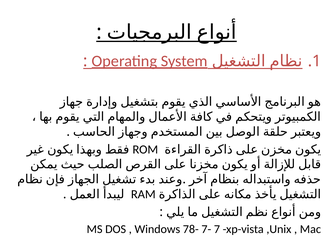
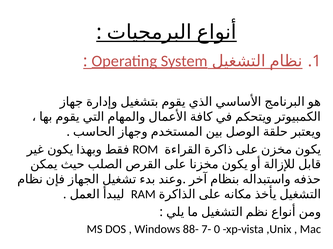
78-: 78- -> 88-
7: 7 -> 0
